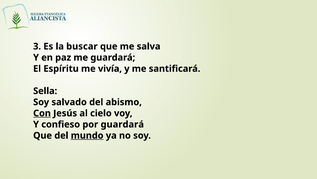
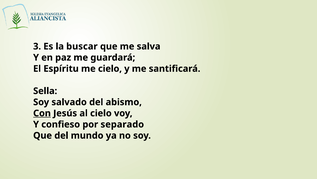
me vivía: vivía -> cielo
por guardará: guardará -> separado
mundo underline: present -> none
